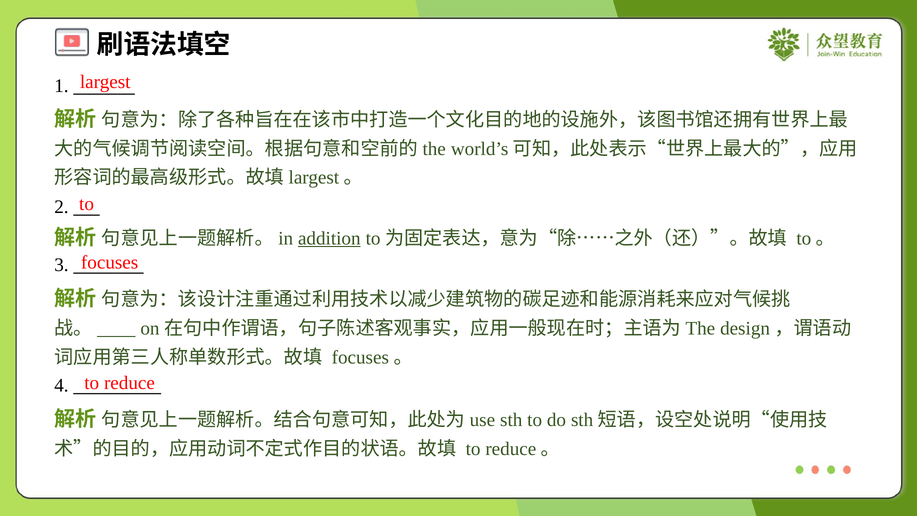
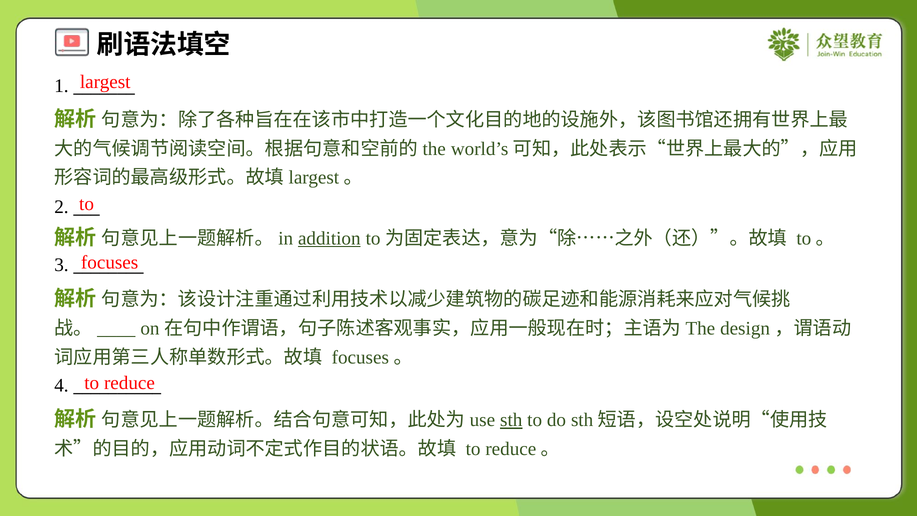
sth underline: none -> present
